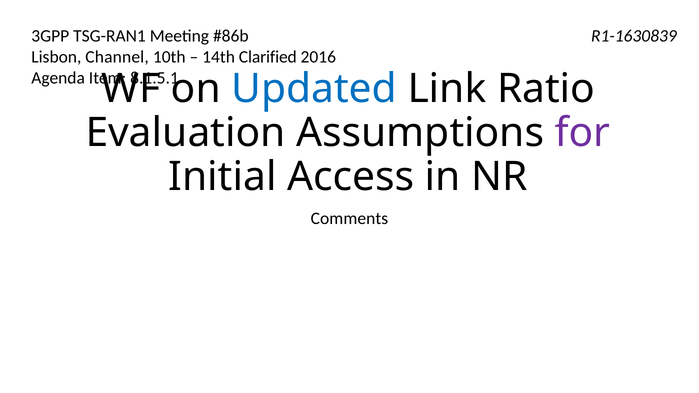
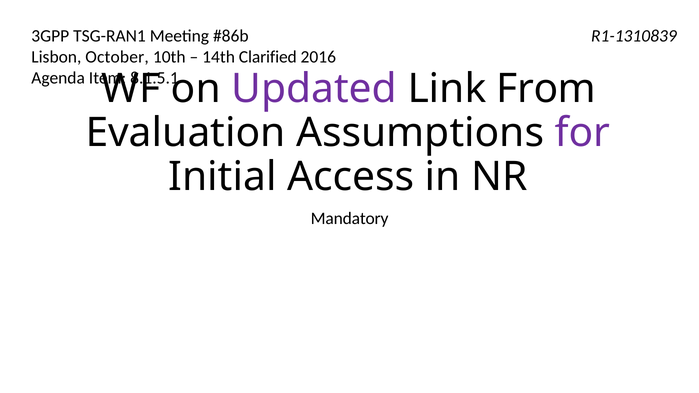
R1-1630839: R1-1630839 -> R1-1310839
Channel: Channel -> October
Updated colour: blue -> purple
Ratio: Ratio -> From
Comments: Comments -> Mandatory
